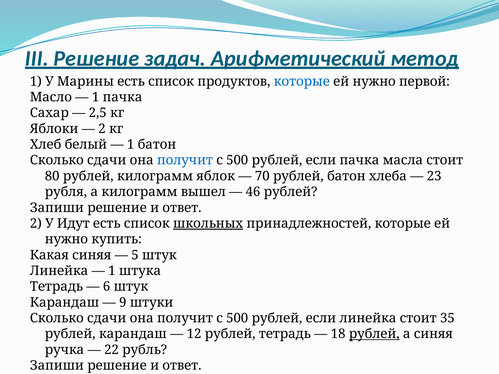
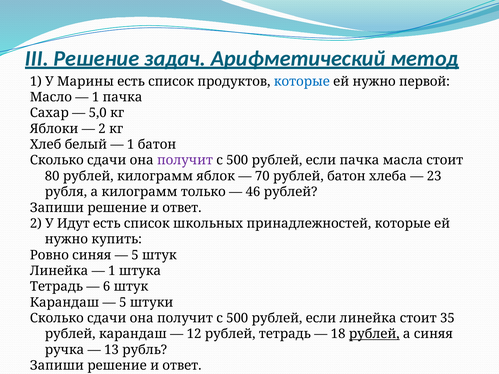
2,5: 2,5 -> 5,0
получит at (185, 160) colour: blue -> purple
вышел: вышел -> только
школьных underline: present -> none
Какая: Какая -> Ровно
9 at (123, 303): 9 -> 5
22: 22 -> 13
